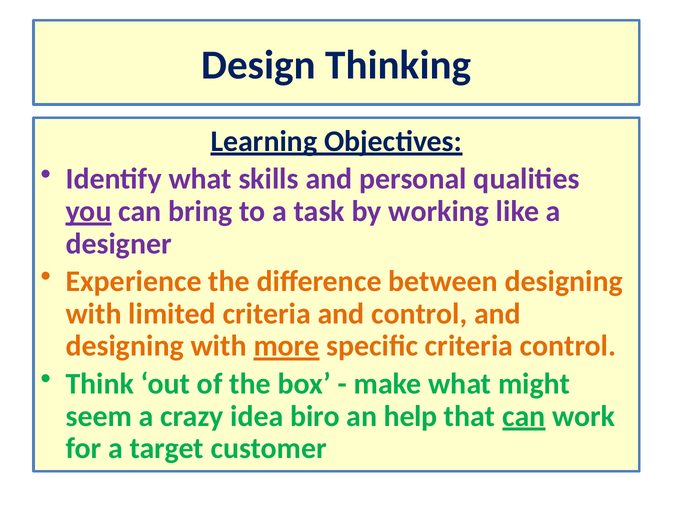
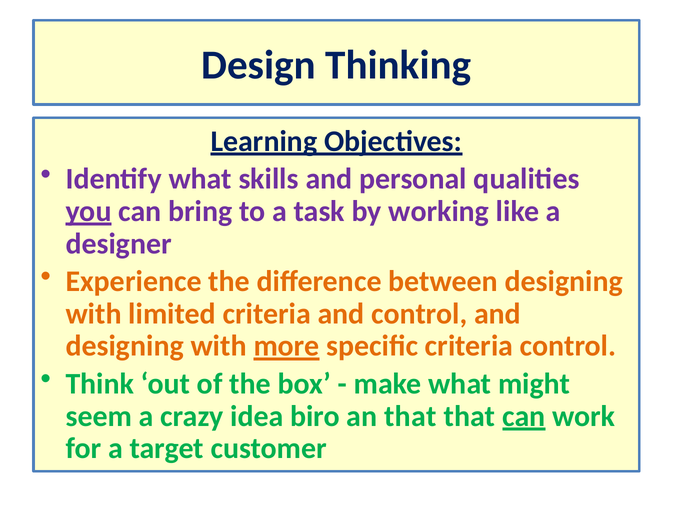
an help: help -> that
